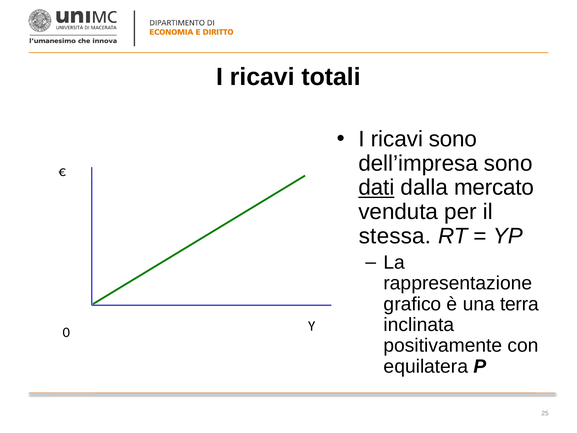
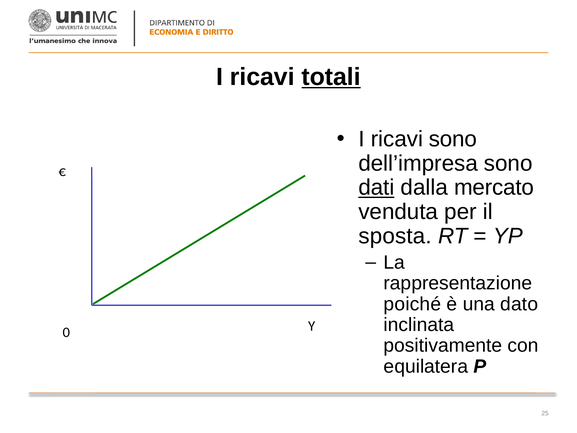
totali underline: none -> present
stessa: stessa -> sposta
grafico: grafico -> poiché
terra: terra -> dato
